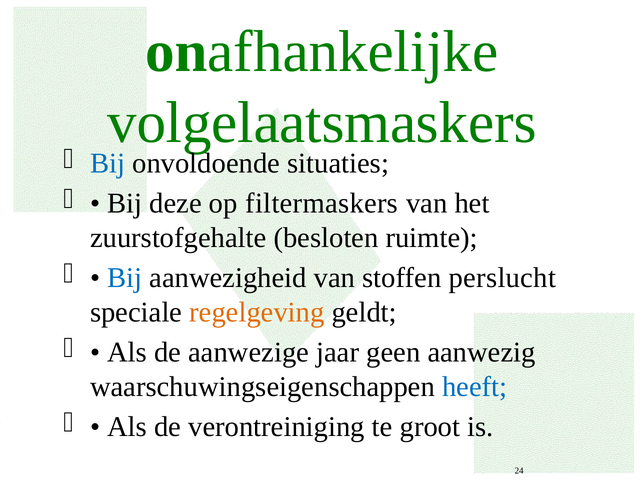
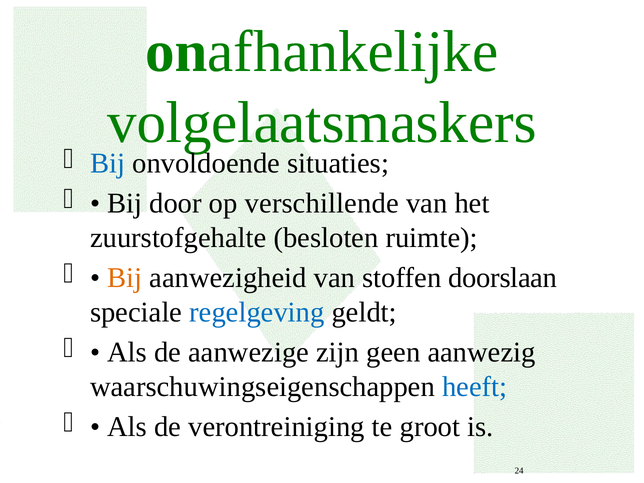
deze: deze -> door
filtermaskers: filtermaskers -> verschillende
Bij at (125, 278) colour: blue -> orange
perslucht: perslucht -> doorslaan
regelgeving colour: orange -> blue
jaar: jaar -> zijn
